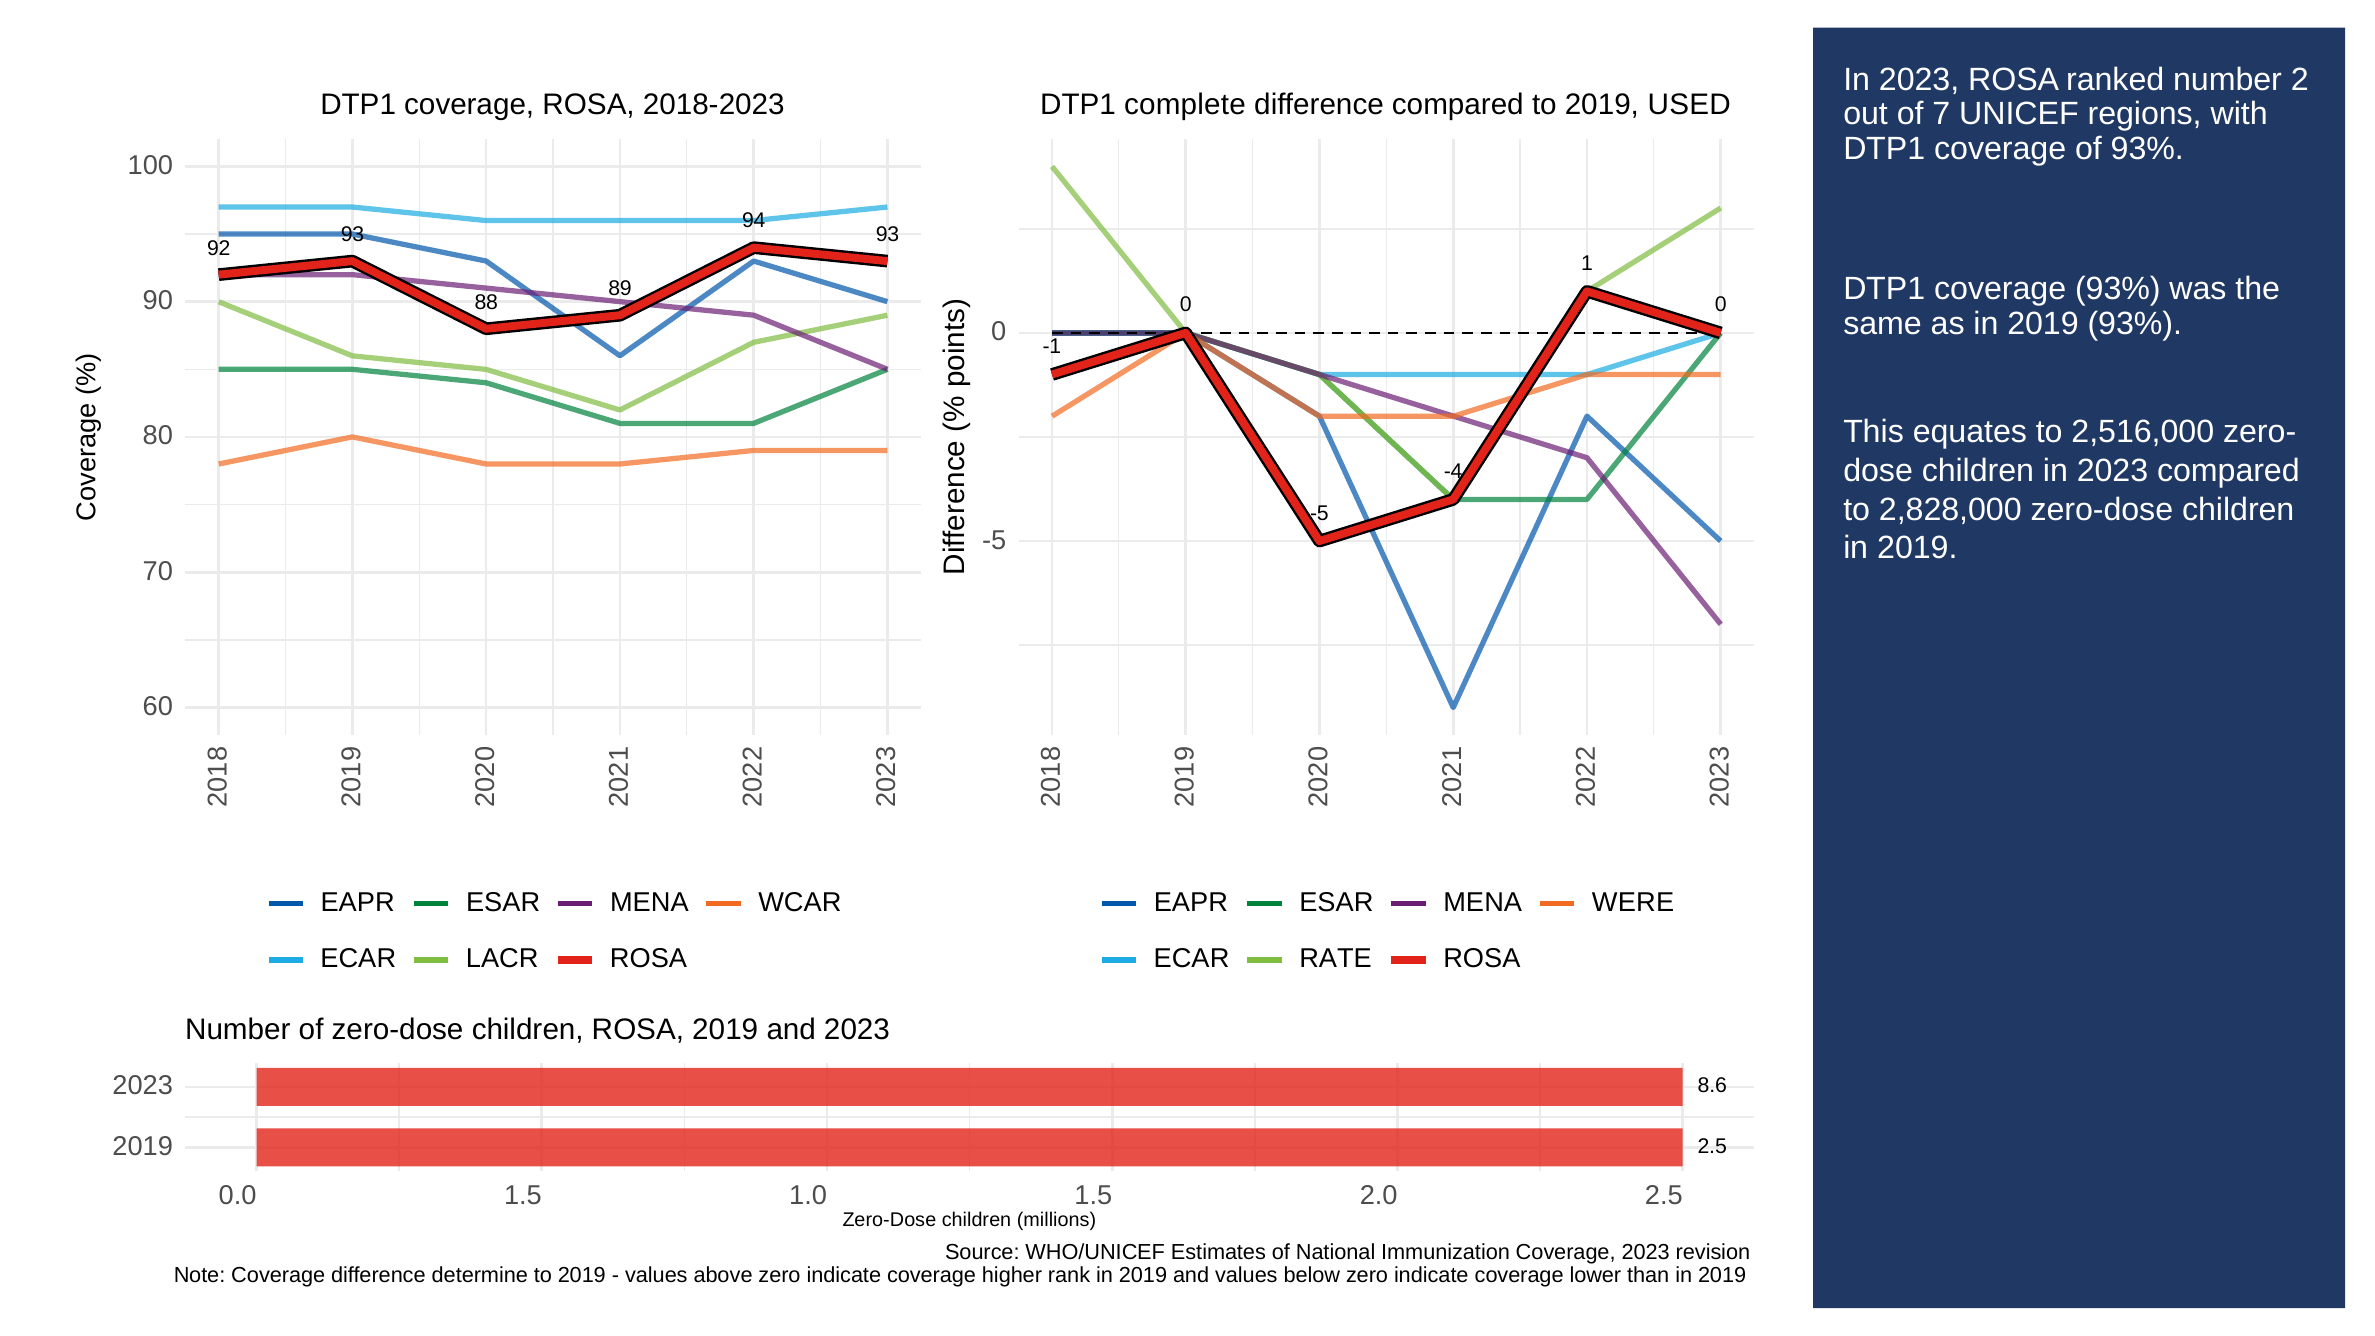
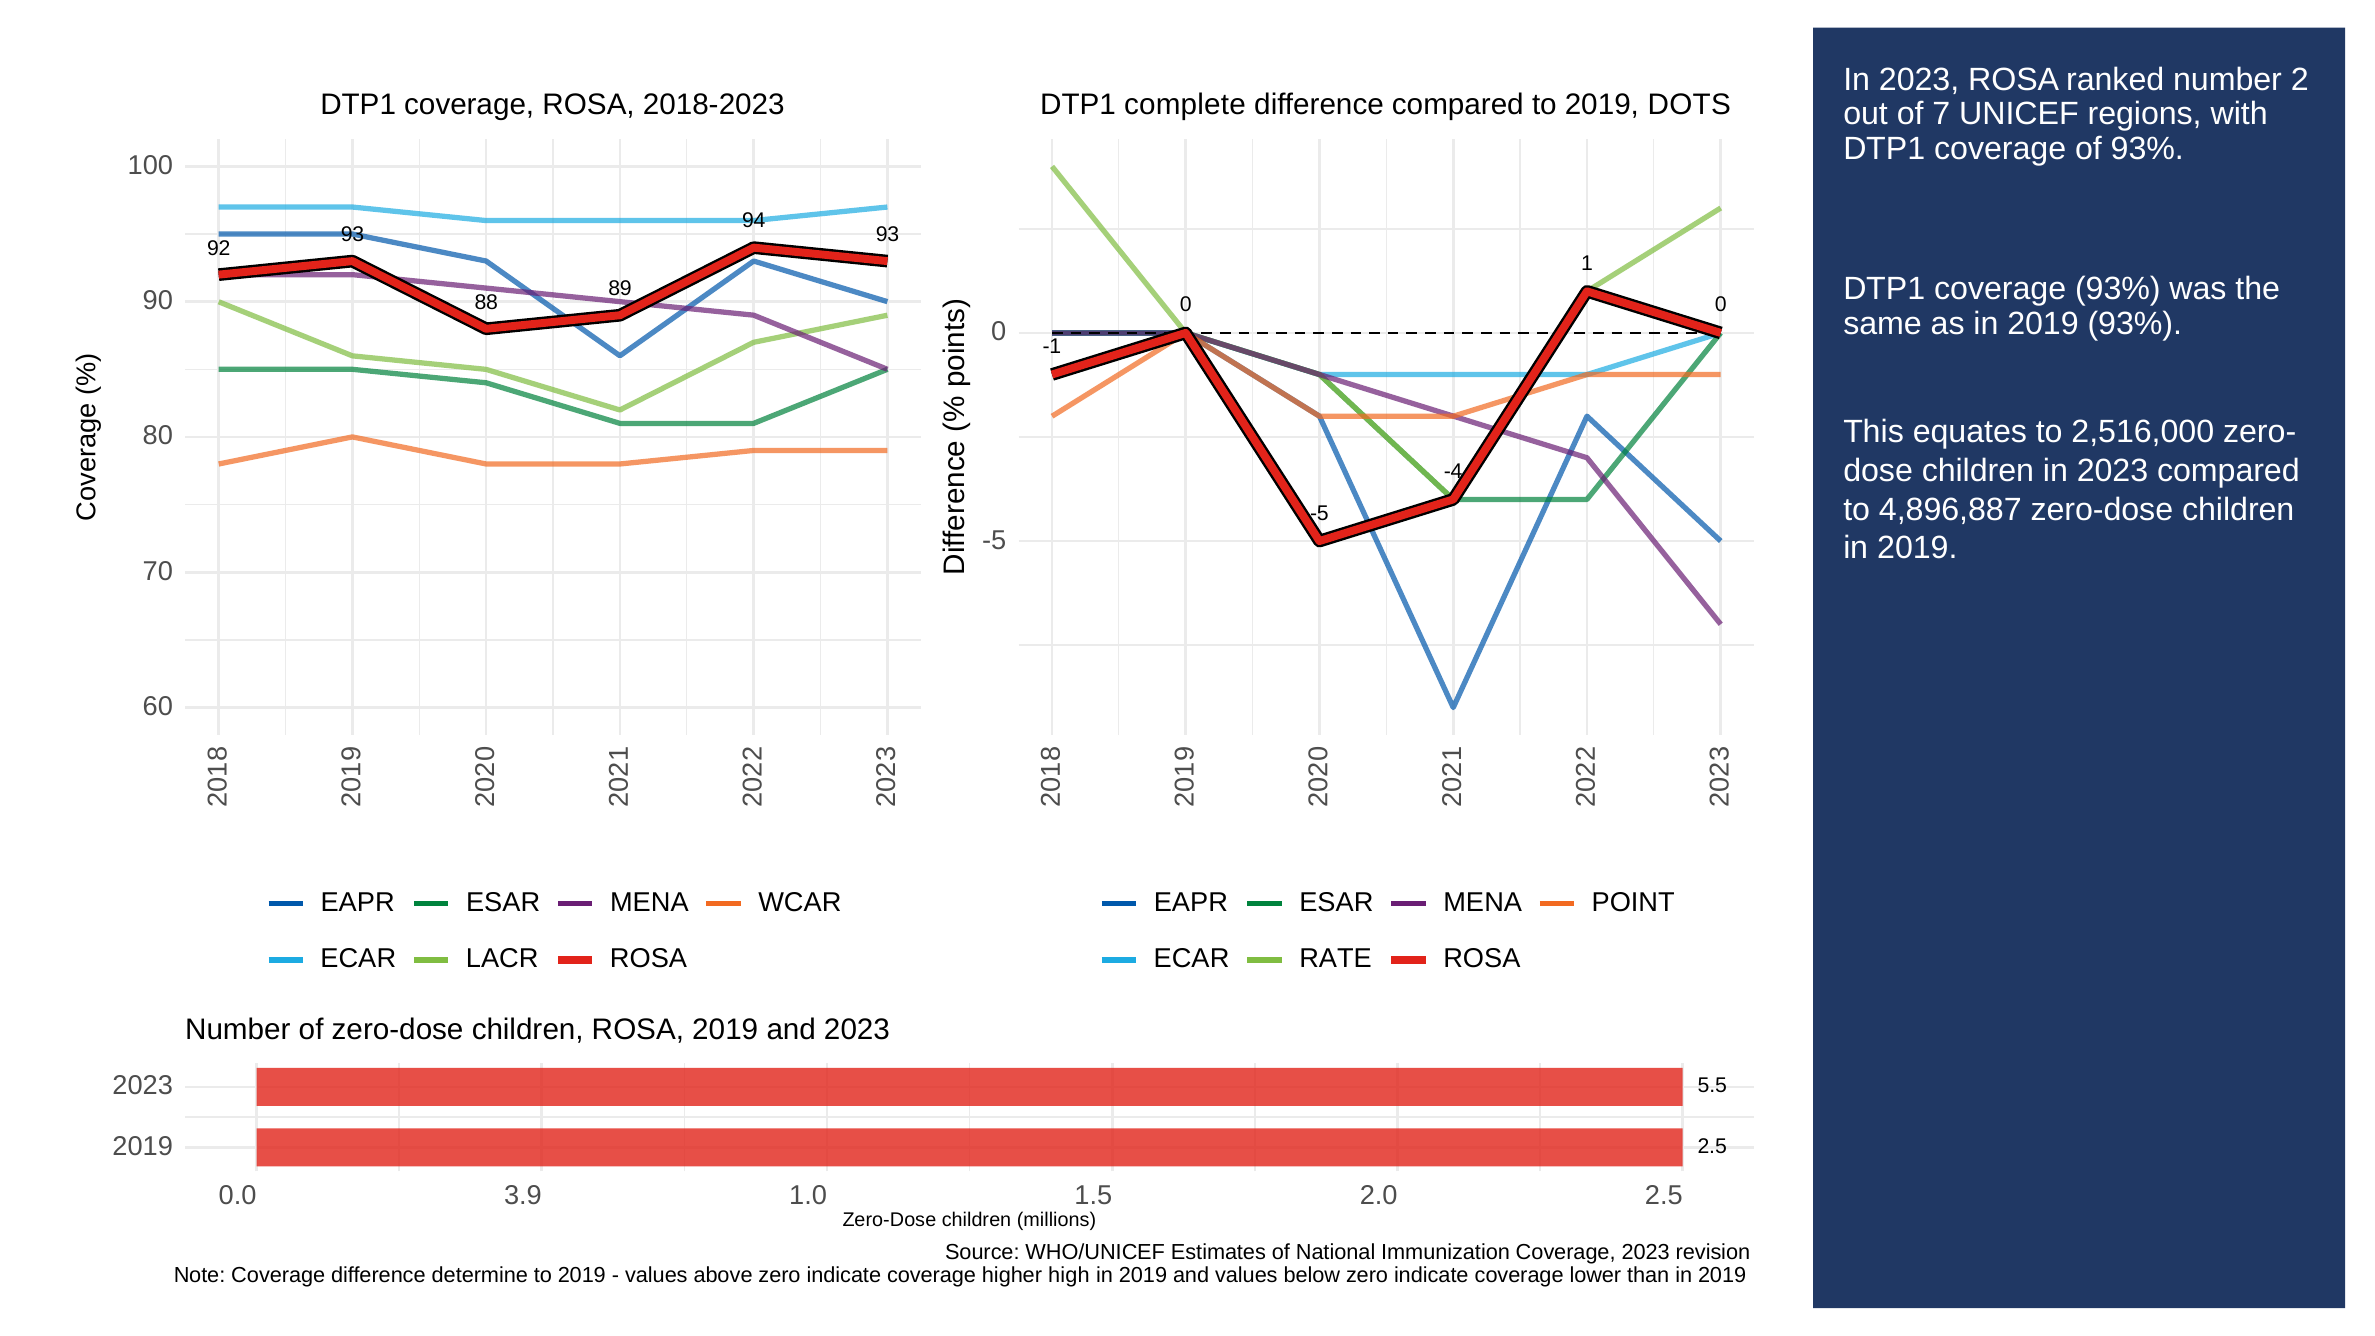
USED: USED -> DOTS
2,828,000: 2,828,000 -> 4,896,887
WERE: WERE -> POINT
8.6: 8.6 -> 5.5
0.0 1.5: 1.5 -> 3.9
rank: rank -> high
